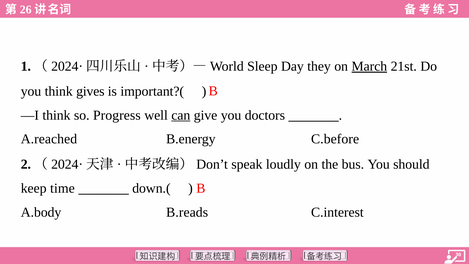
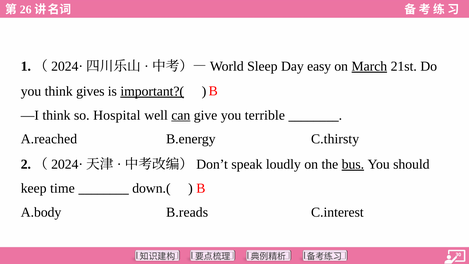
they: they -> easy
important?( underline: none -> present
Progress: Progress -> Hospital
doctors: doctors -> terrible
C.before: C.before -> C.thirsty
bus underline: none -> present
